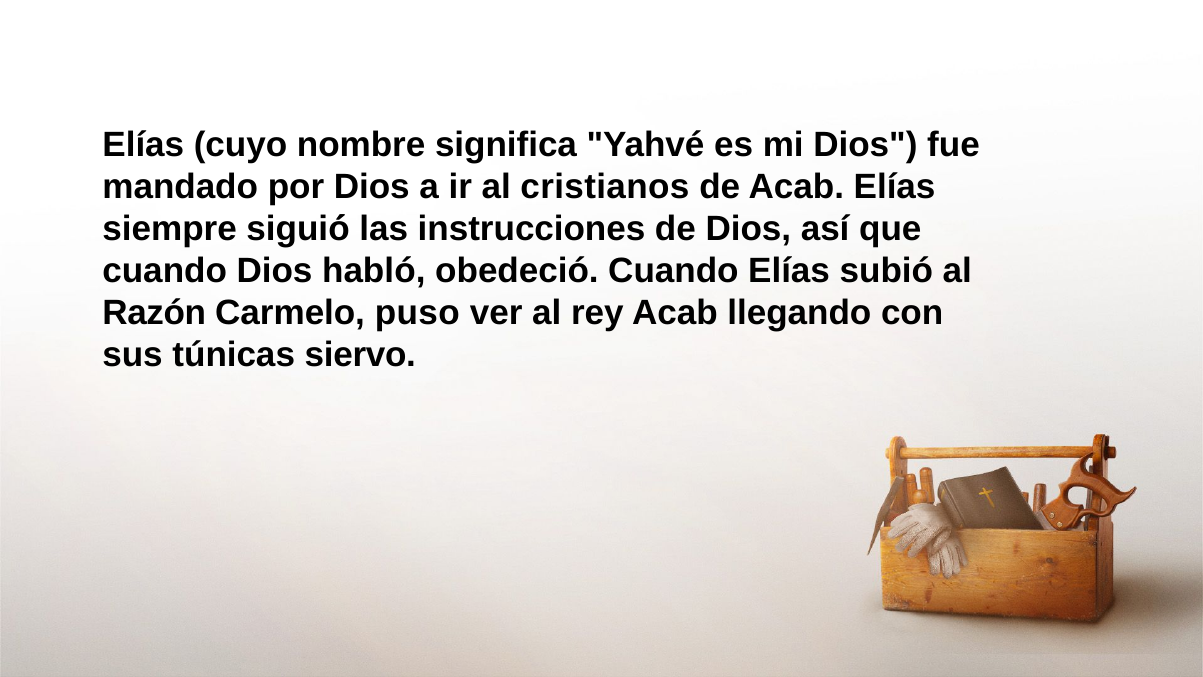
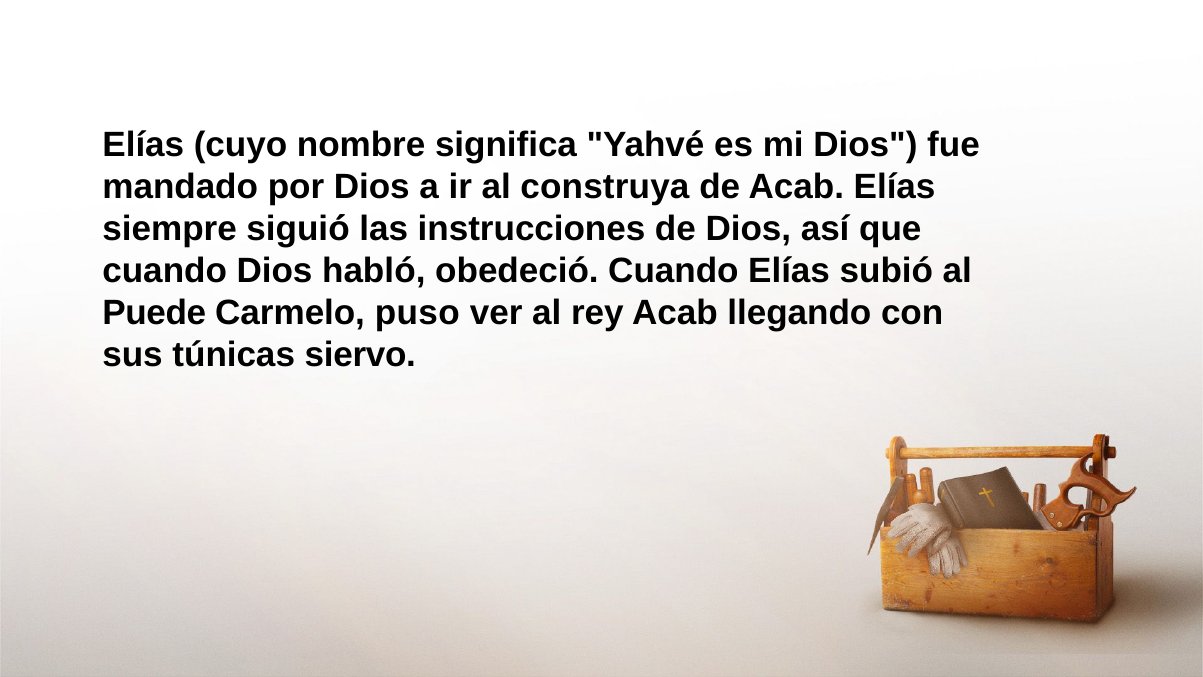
cristianos: cristianos -> construya
Razón: Razón -> Puede
